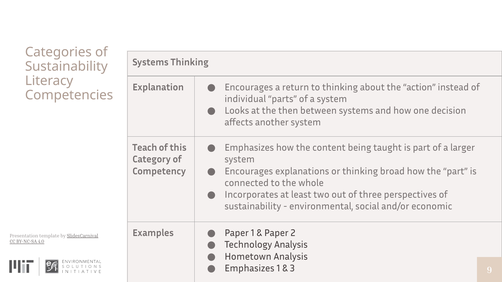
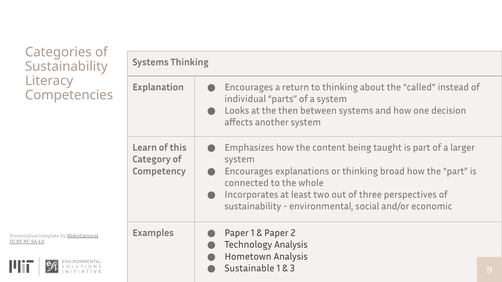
action: action -> called
Teach: Teach -> Learn
Emphasizes at (249, 269): Emphasizes -> Sustainable
